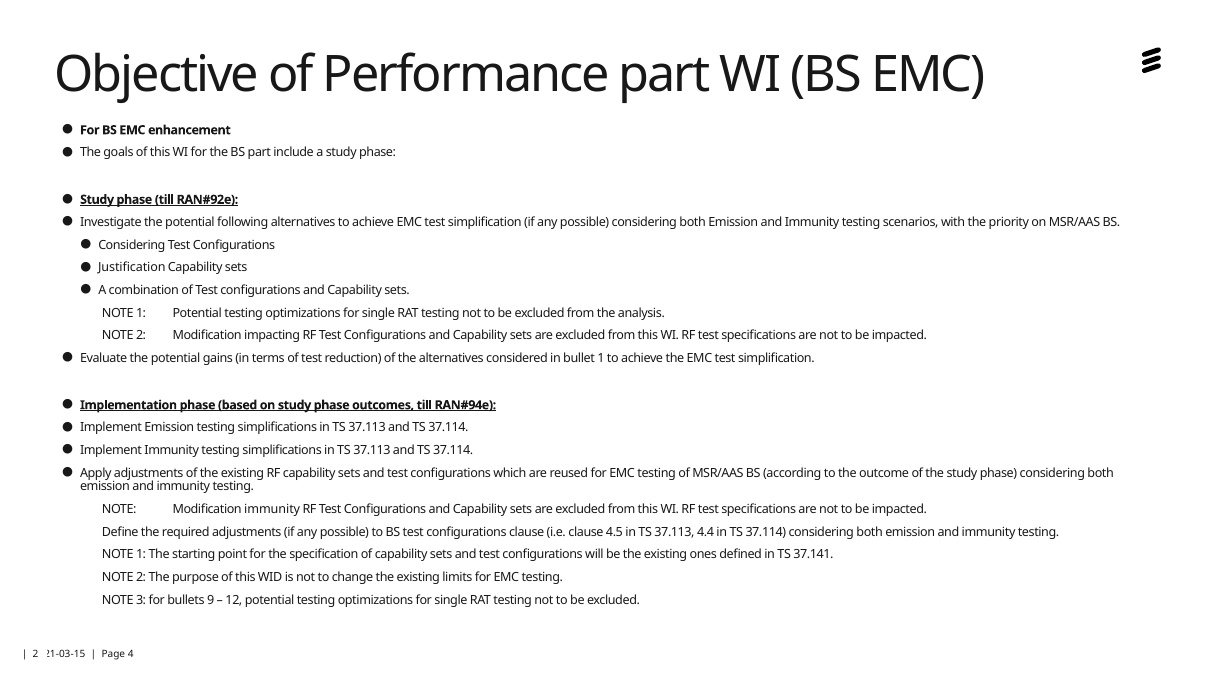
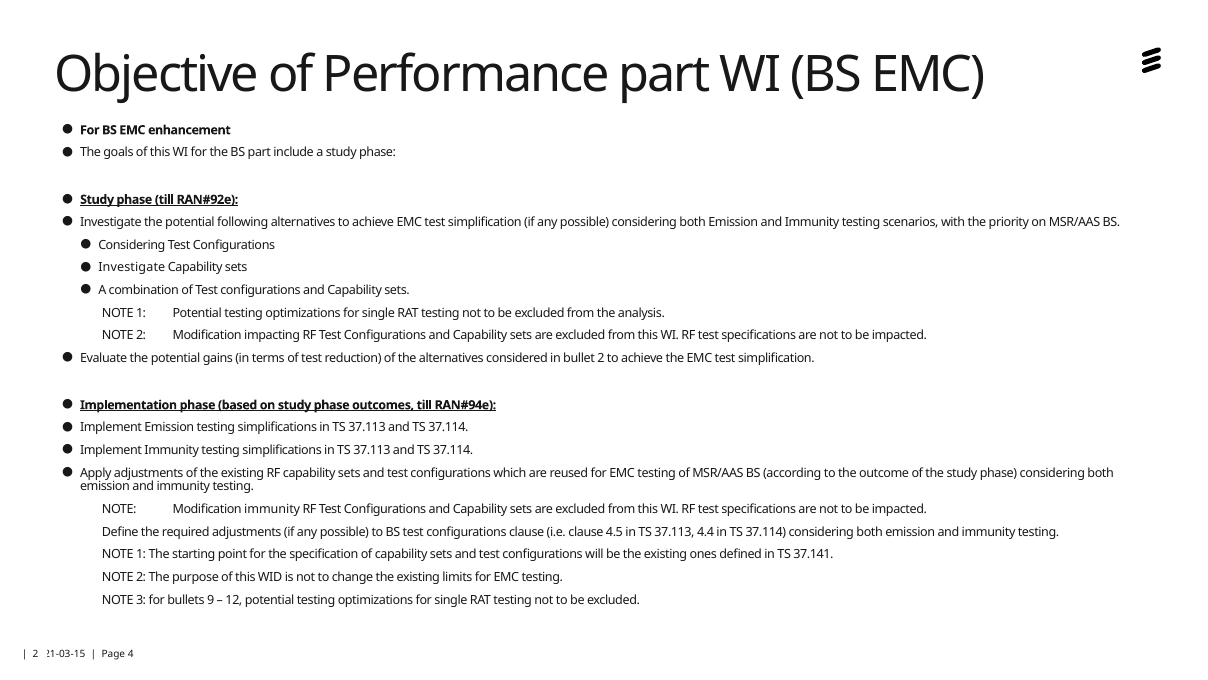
Justification at (132, 267): Justification -> Investigate
bullet 1: 1 -> 2
